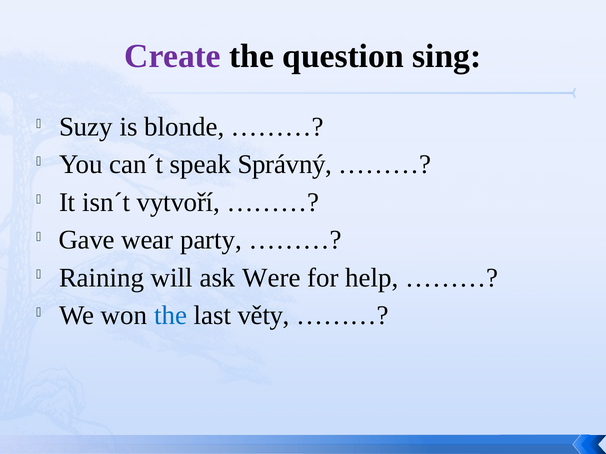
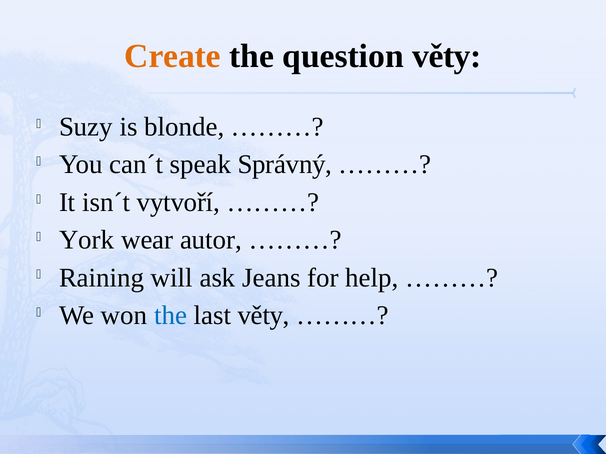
Create colour: purple -> orange
question sing: sing -> věty
Gave: Gave -> York
party: party -> autor
Were: Were -> Jeans
